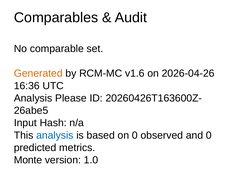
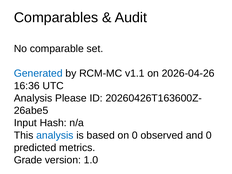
Generated colour: orange -> blue
v1.6: v1.6 -> v1.1
Monte: Monte -> Grade
